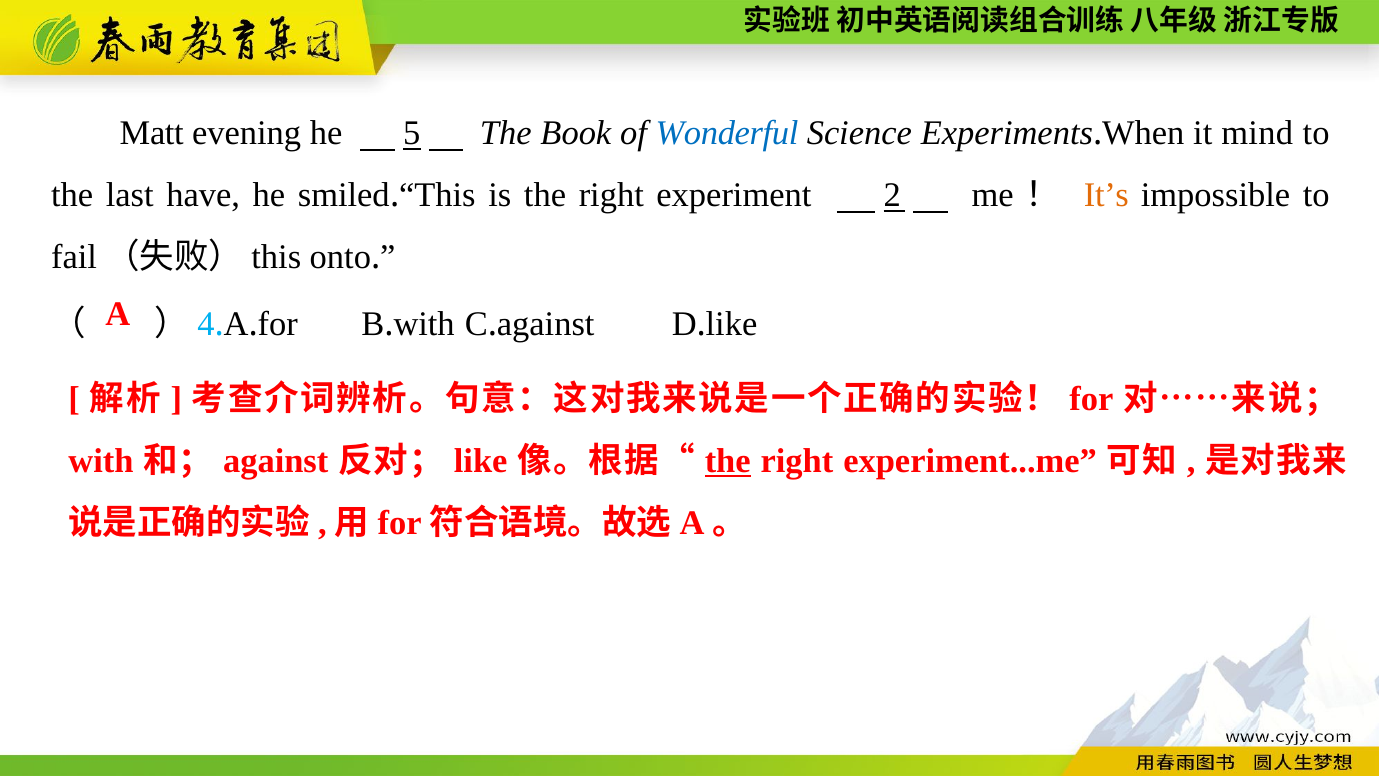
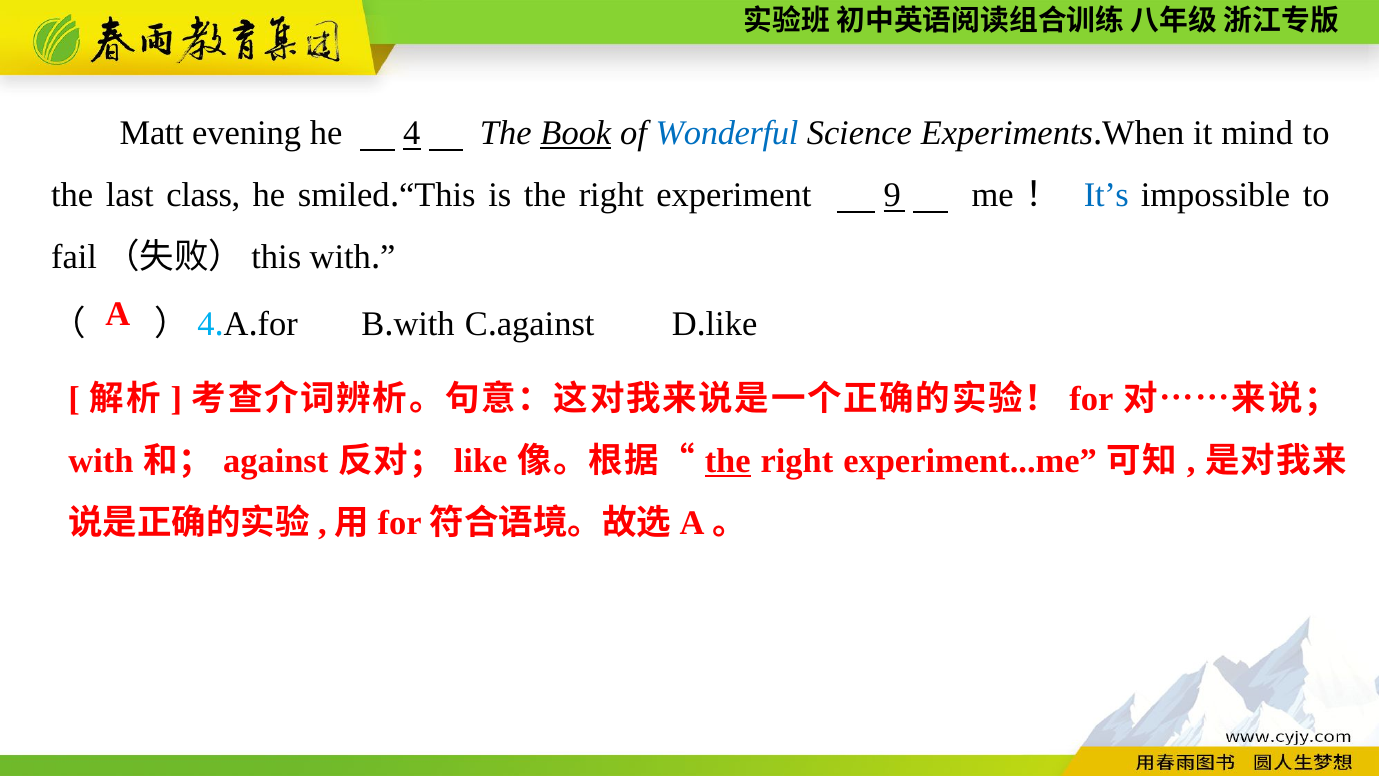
5: 5 -> 4
Book underline: none -> present
have: have -> class
2: 2 -> 9
It’s colour: orange -> blue
onto at (340, 258): onto -> with
